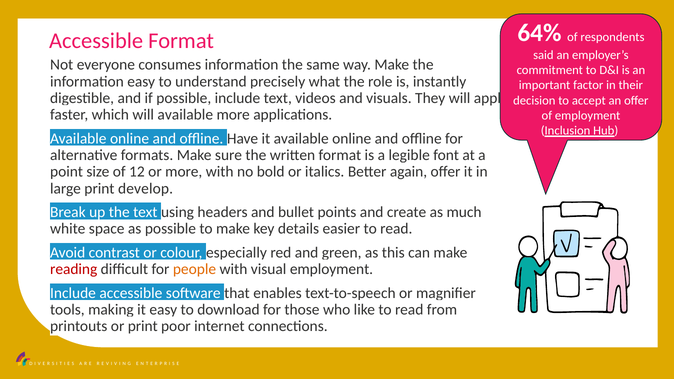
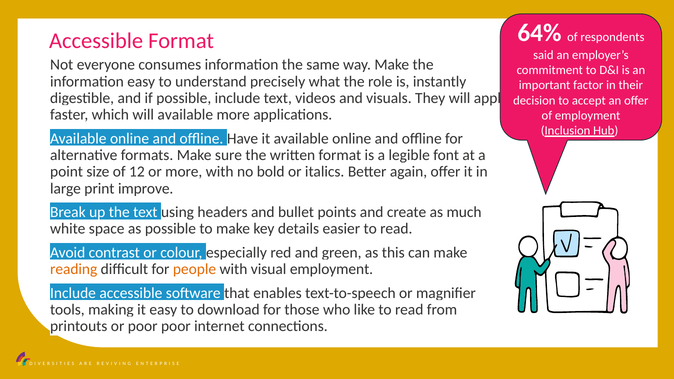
develop: develop -> improve
reading colour: red -> orange
or print: print -> poor
